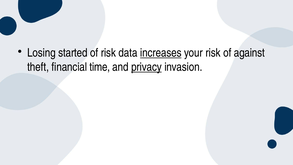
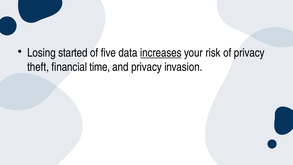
of risk: risk -> five
of against: against -> privacy
privacy at (146, 67) underline: present -> none
